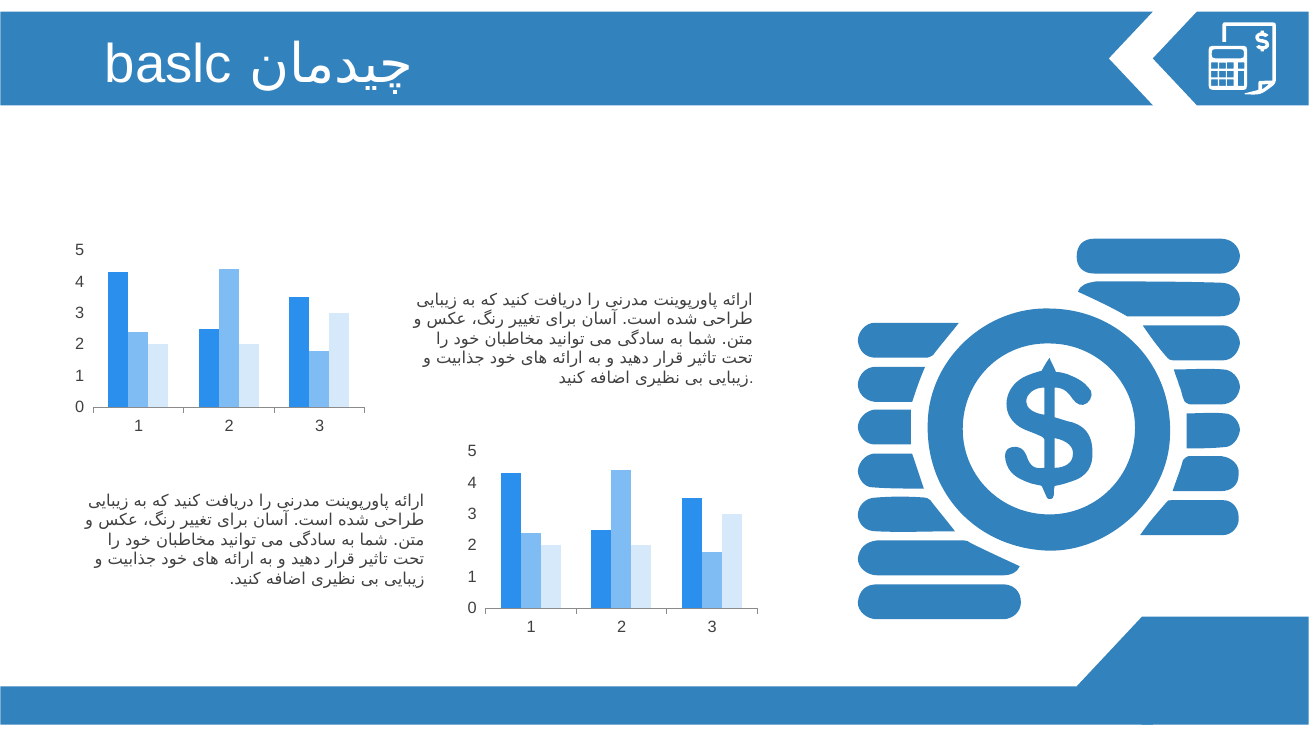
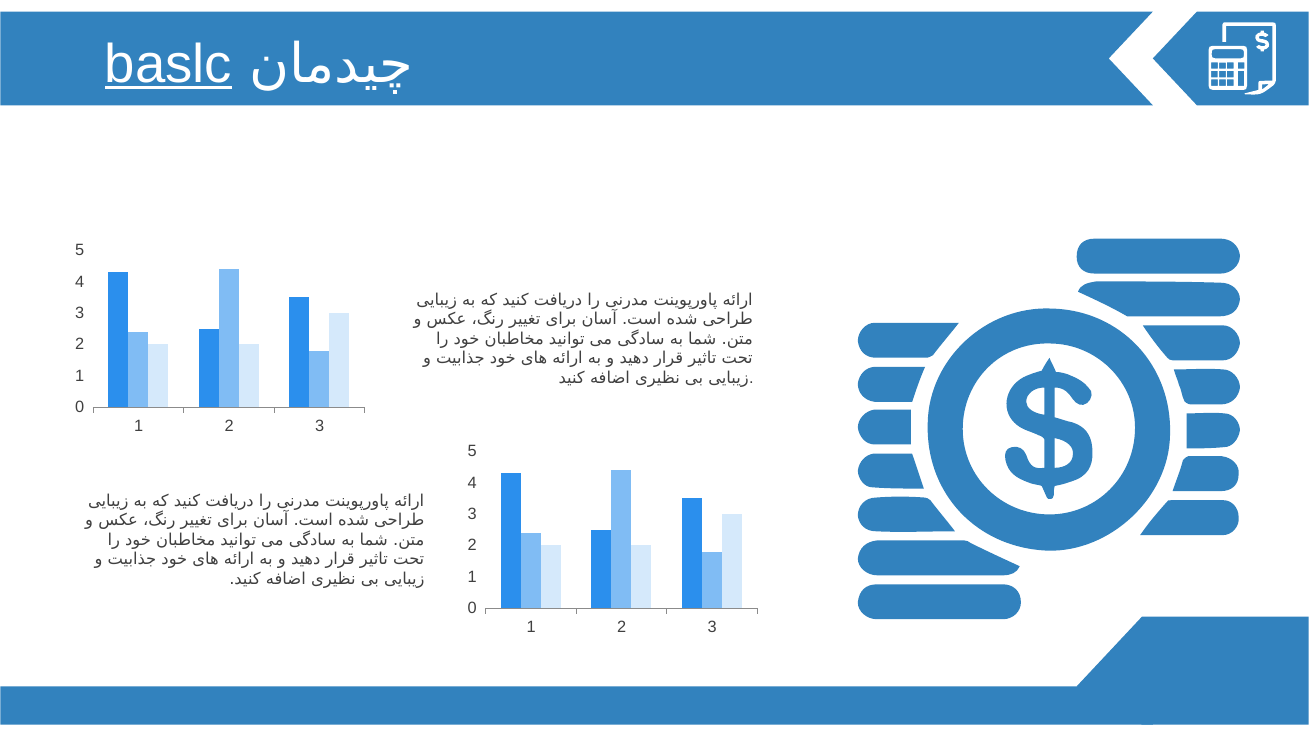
baslc underline: none -> present
